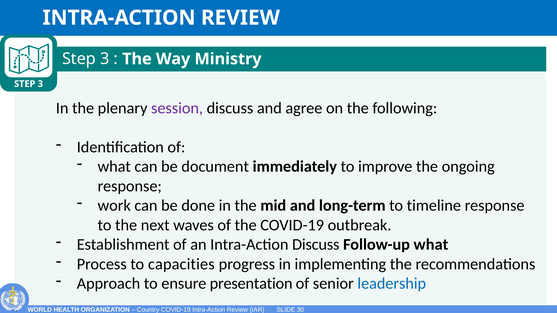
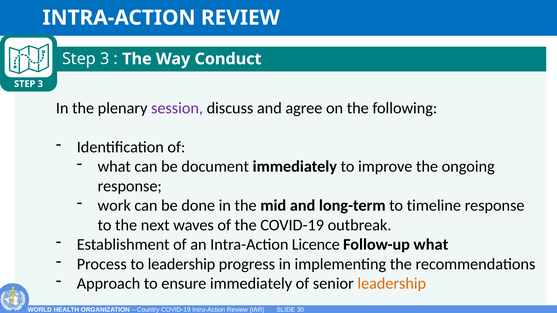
Ministry: Ministry -> Conduct
Intra-Action Discuss: Discuss -> Licence
to capacities: capacities -> leadership
ensure presentation: presentation -> immediately
leadership at (392, 284) colour: blue -> orange
